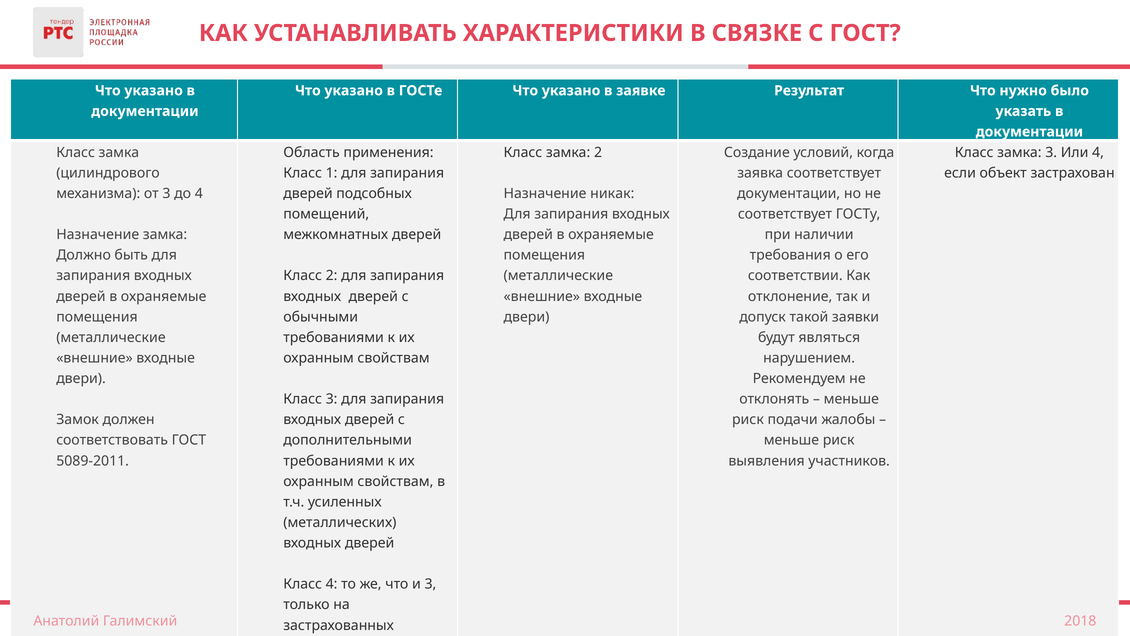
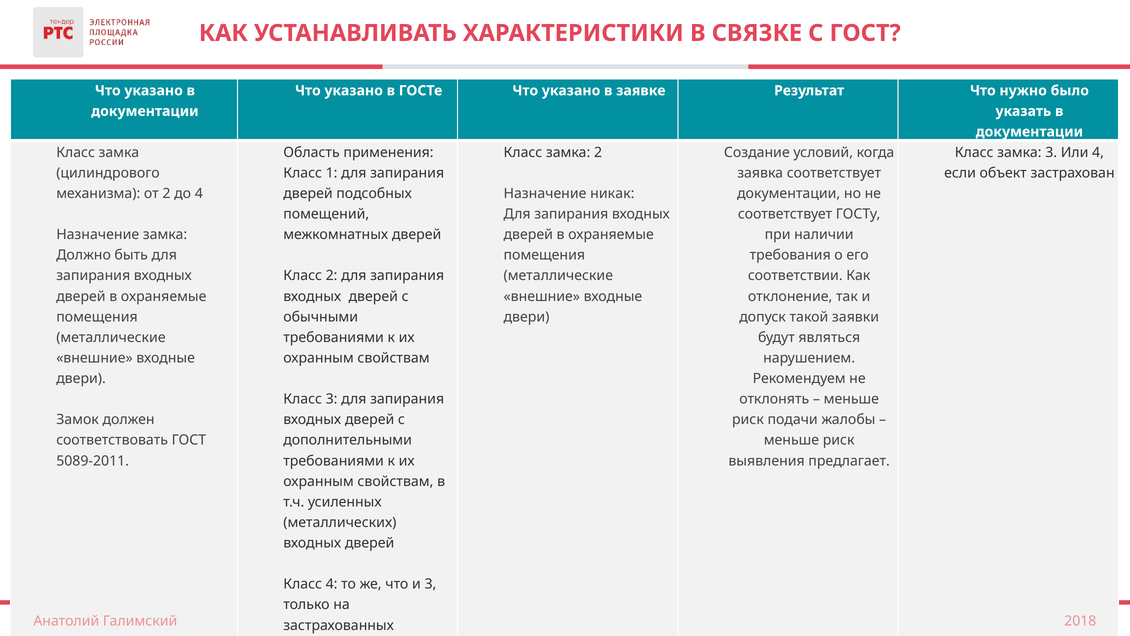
от 3: 3 -> 2
участников: участников -> предлагает
